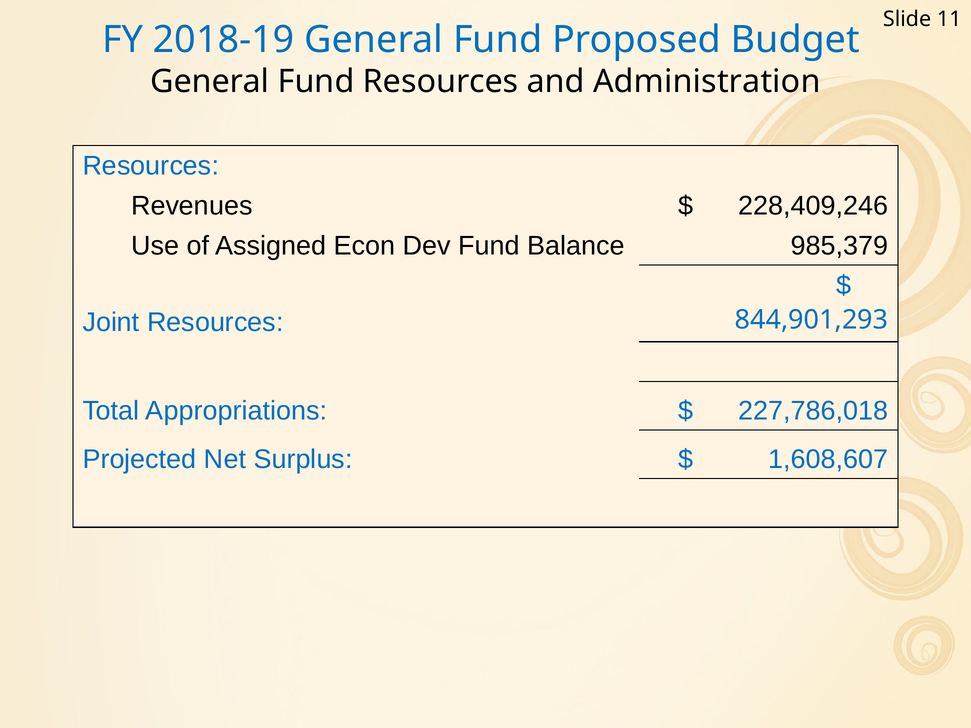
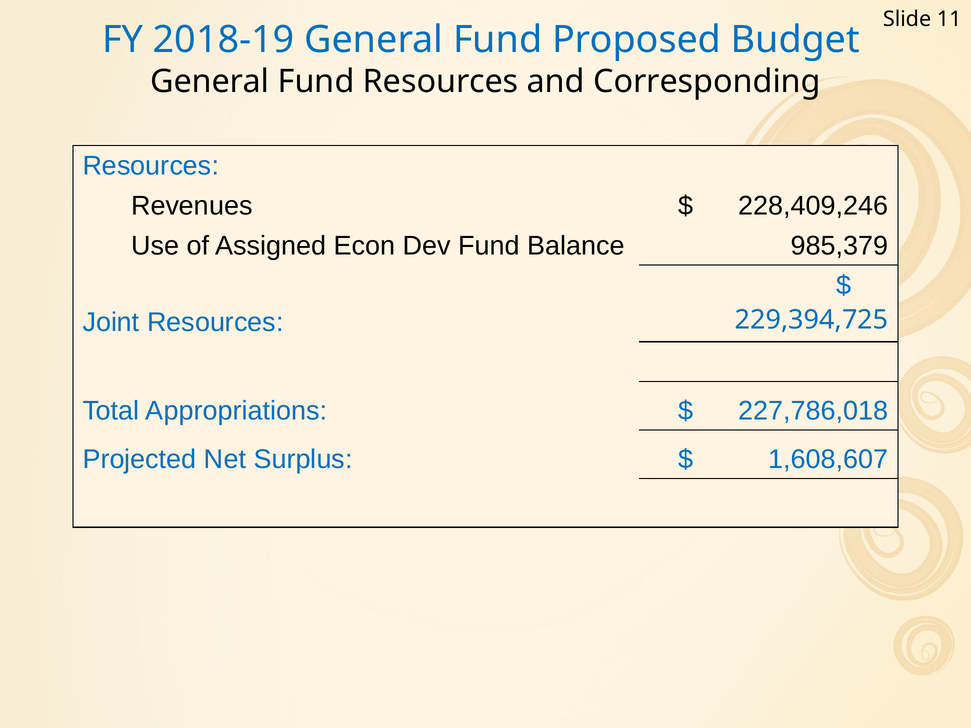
Administration: Administration -> Corresponding
844,901,293: 844,901,293 -> 229,394,725
